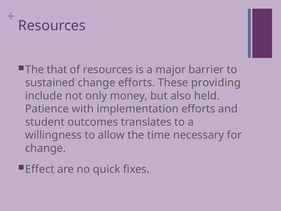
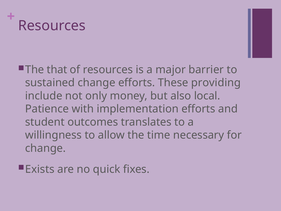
held: held -> local
Effect: Effect -> Exists
